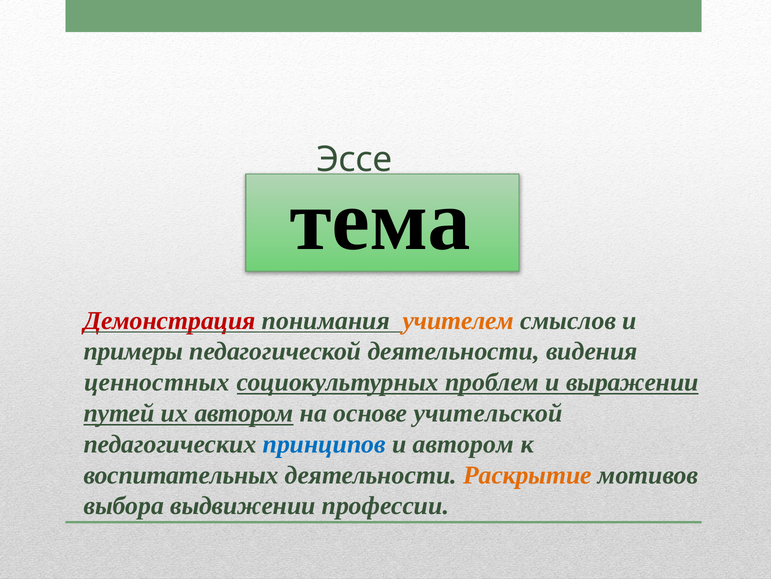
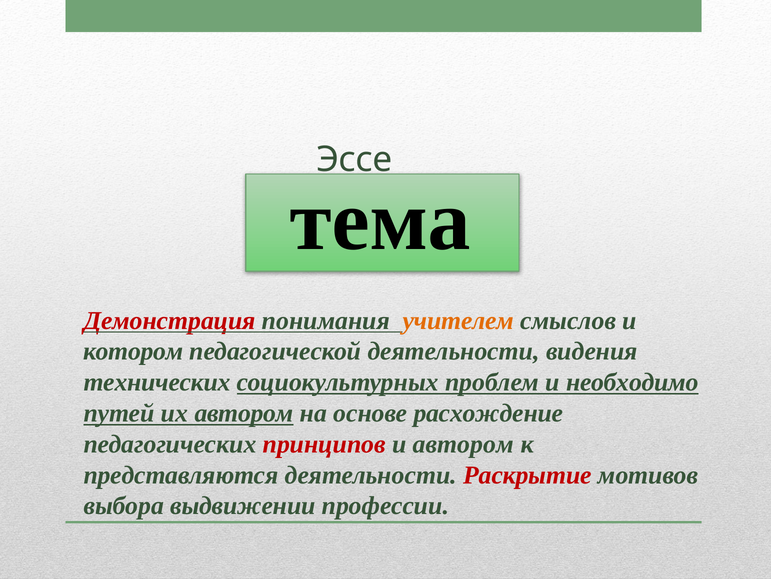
примеры: примеры -> котором
ценностных: ценностных -> технических
выражении: выражении -> необходимо
учительской: учительской -> расхождение
принципов colour: blue -> red
воспитательных: воспитательных -> представляются
Раскрытие colour: orange -> red
